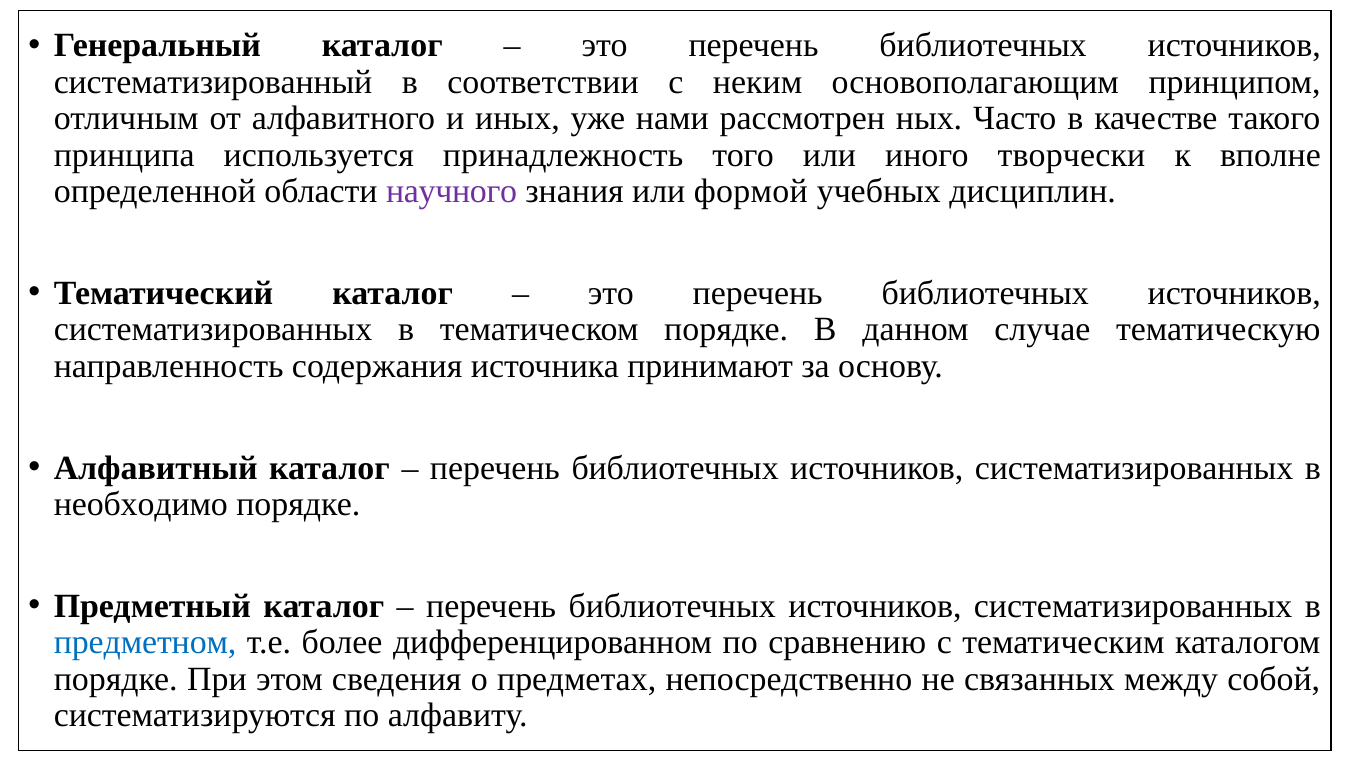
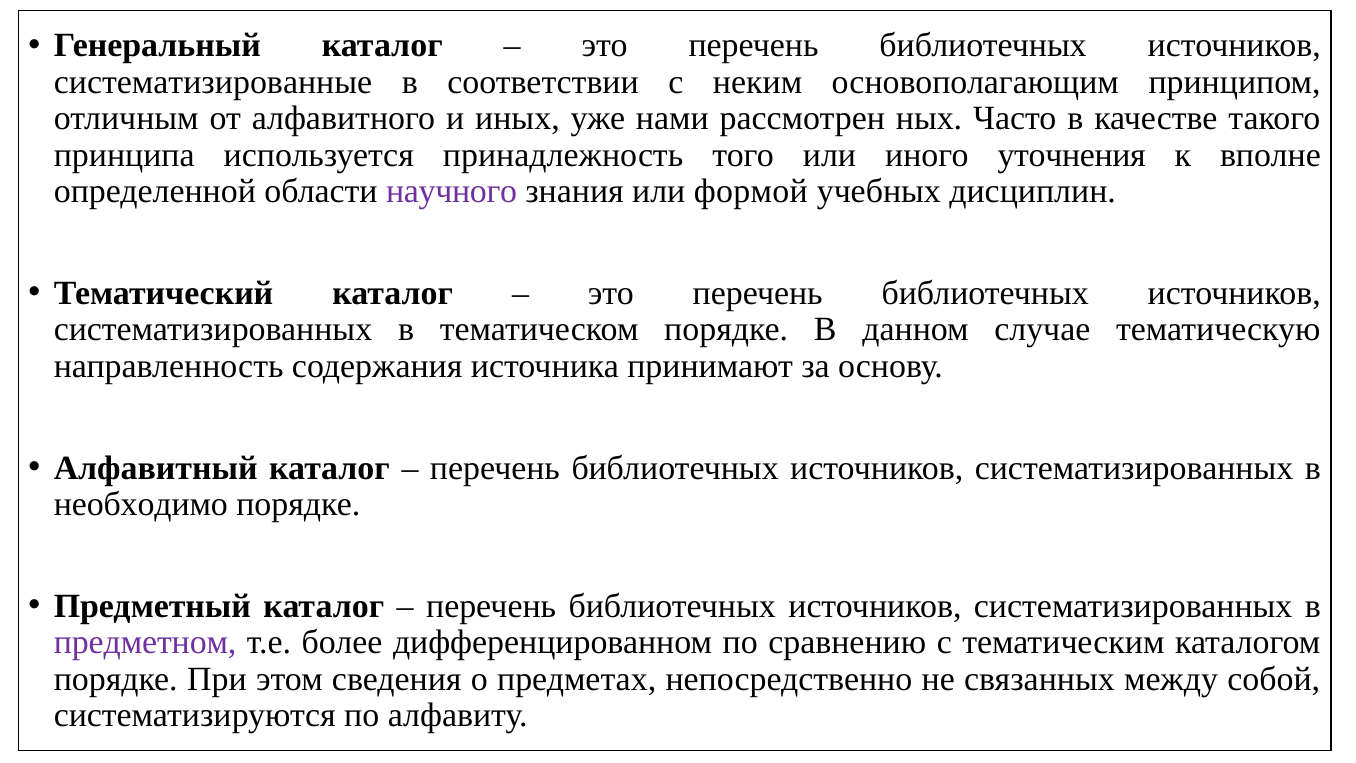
систематизированный: систематизированный -> систематизированные
творчески: творчески -> уточнения
предметном colour: blue -> purple
